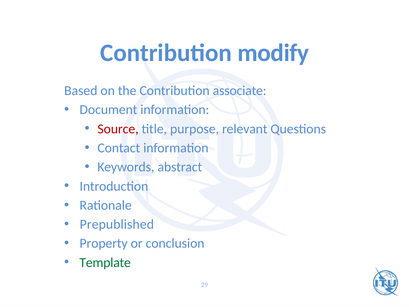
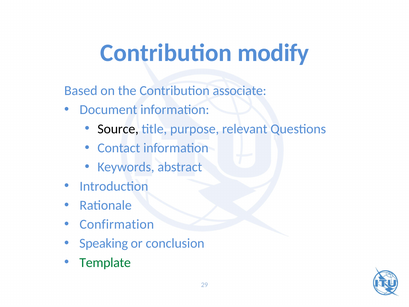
Source colour: red -> black
Prepublished: Prepublished -> Confirmation
Property: Property -> Speaking
